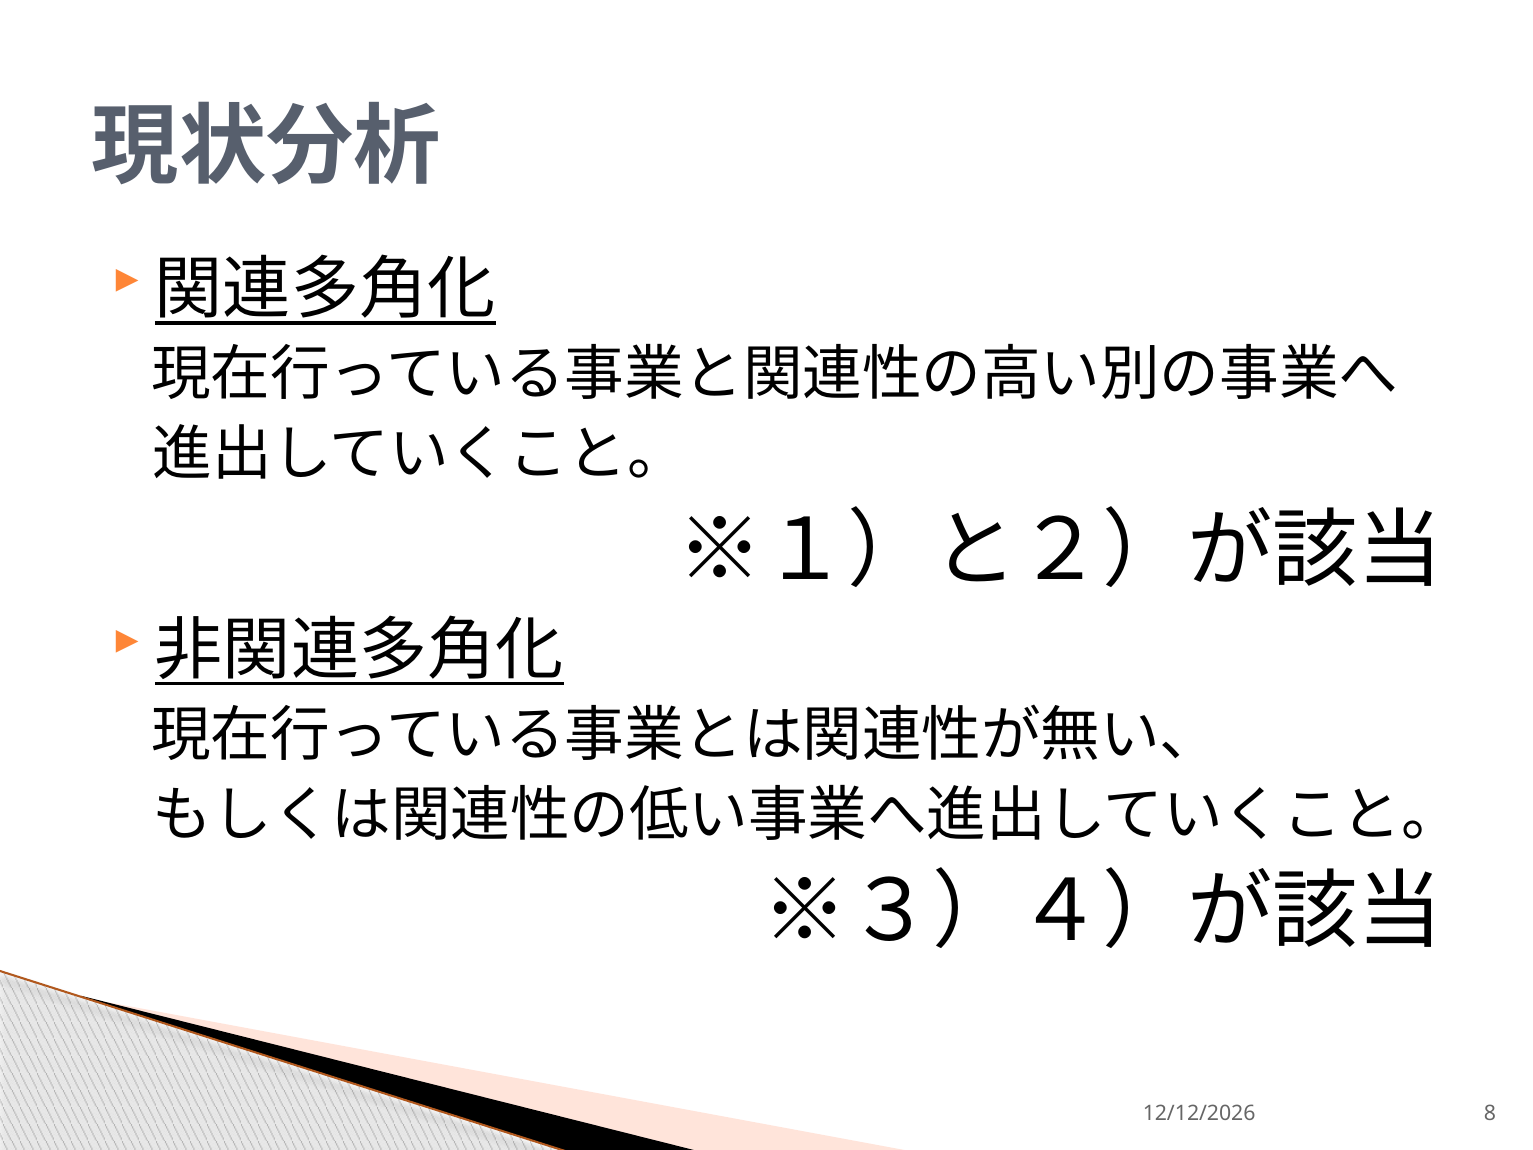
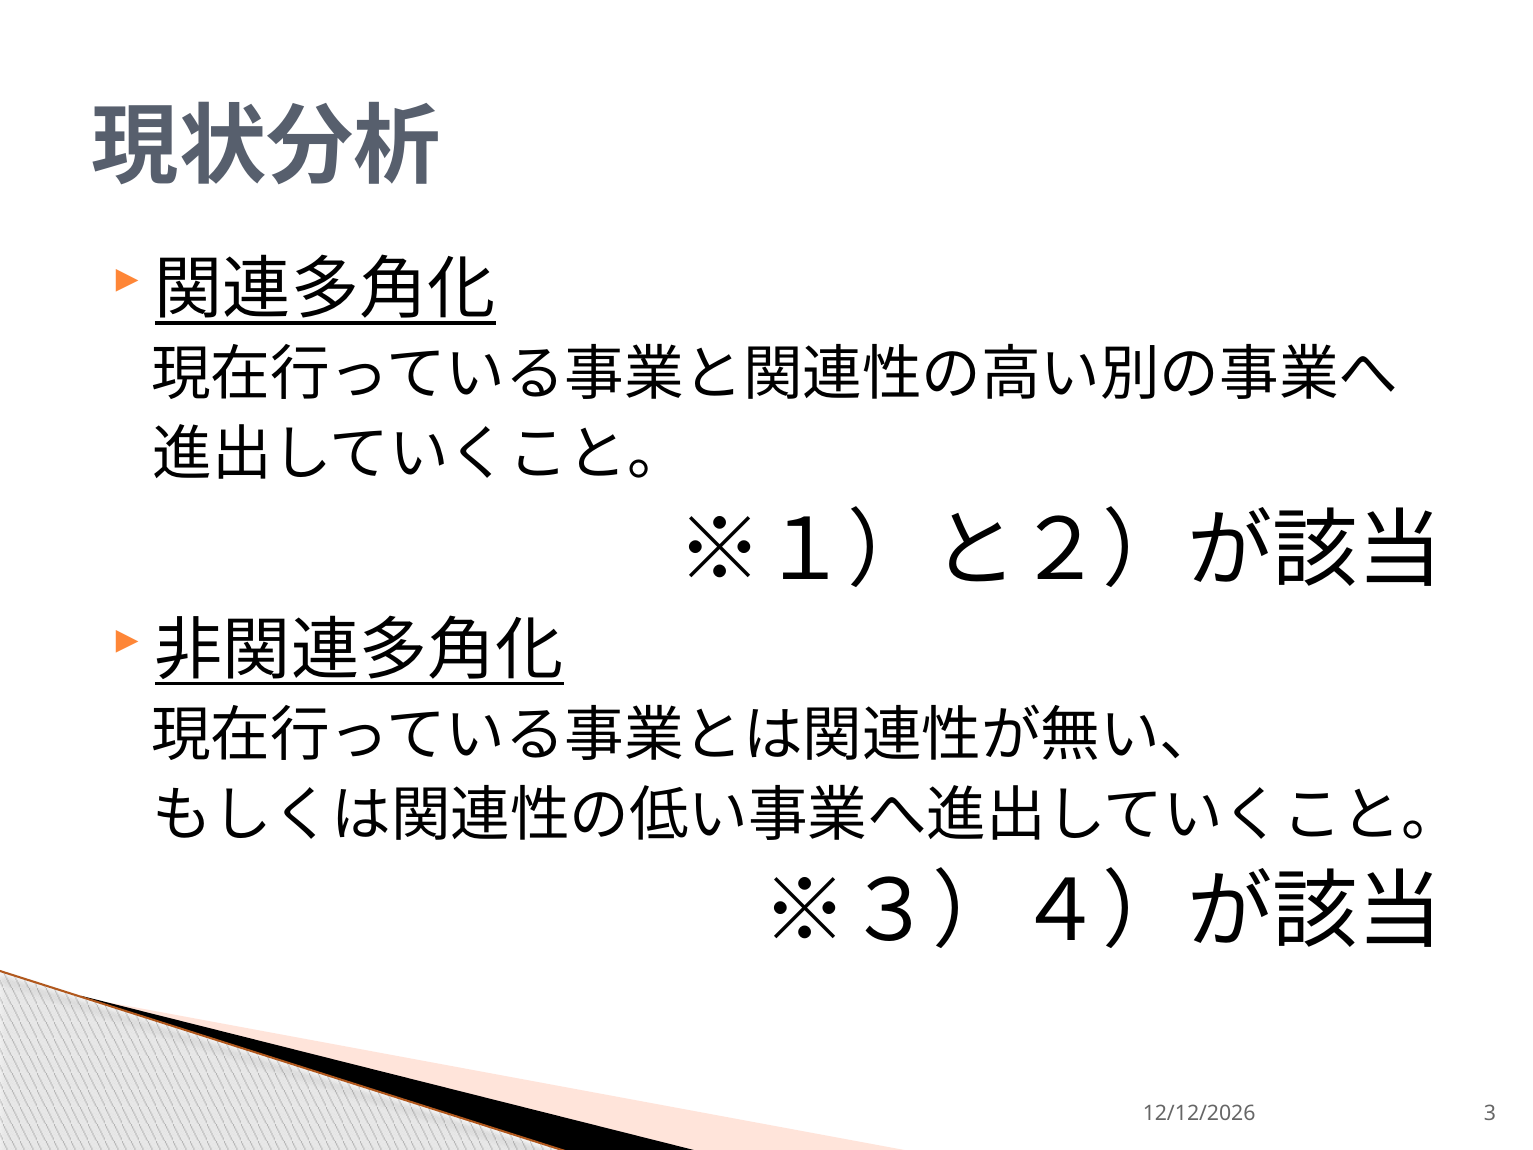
8: 8 -> 3
